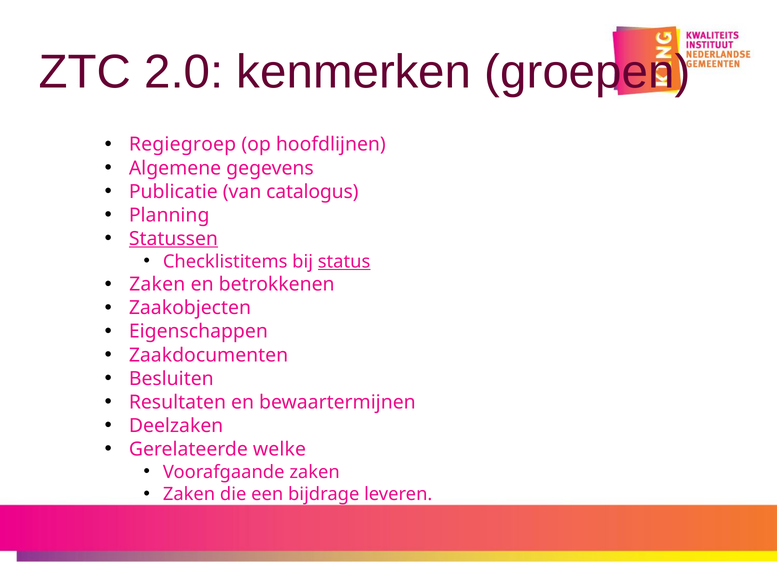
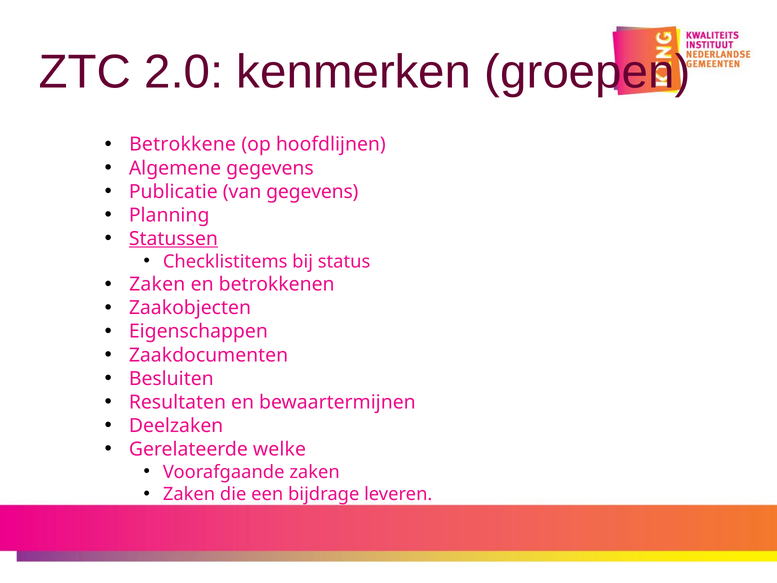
Regiegroep: Regiegroep -> Betrokkene
van catalogus: catalogus -> gegevens
status underline: present -> none
